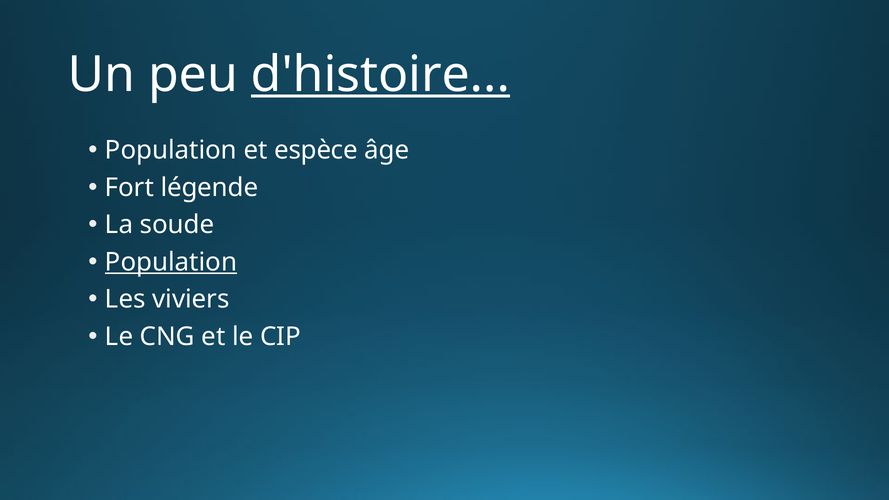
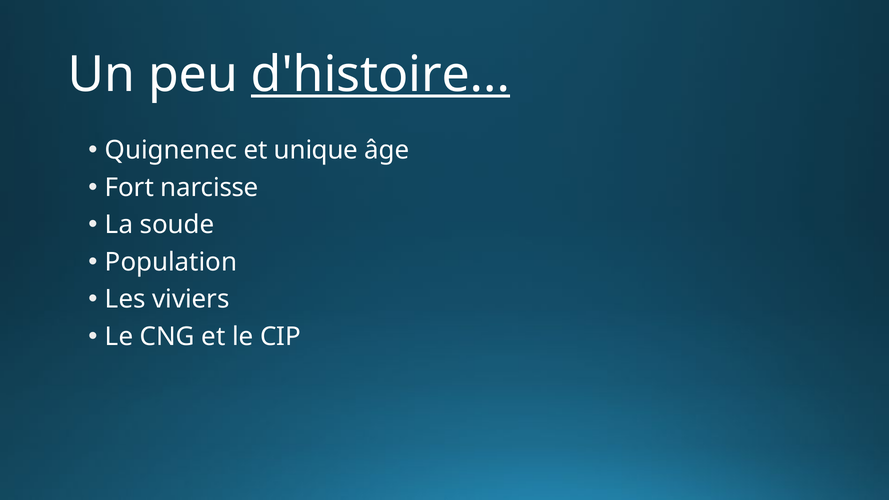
Population at (171, 150): Population -> Quignenec
espèce: espèce -> unique
légende: légende -> narcisse
Population at (171, 262) underline: present -> none
